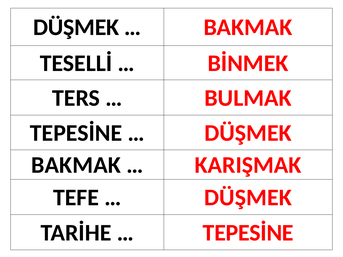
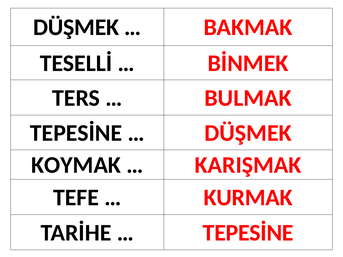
BAKMAK at (76, 165): BAKMAK -> KOYMAK
DÜŞMEK at (248, 198): DÜŞMEK -> KURMAK
